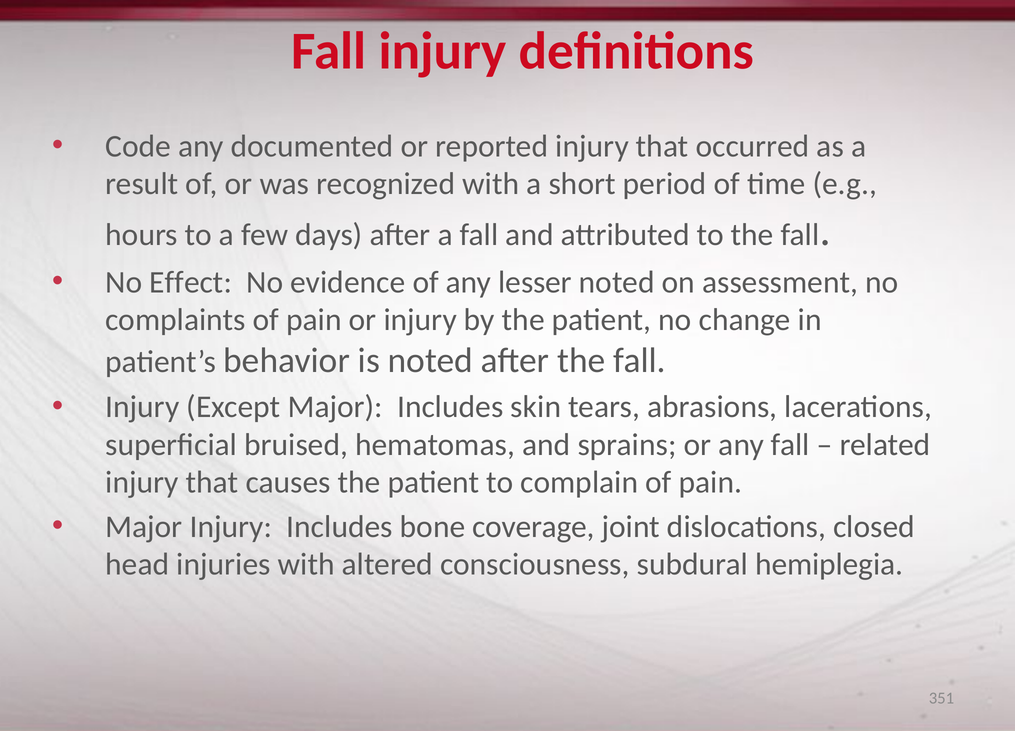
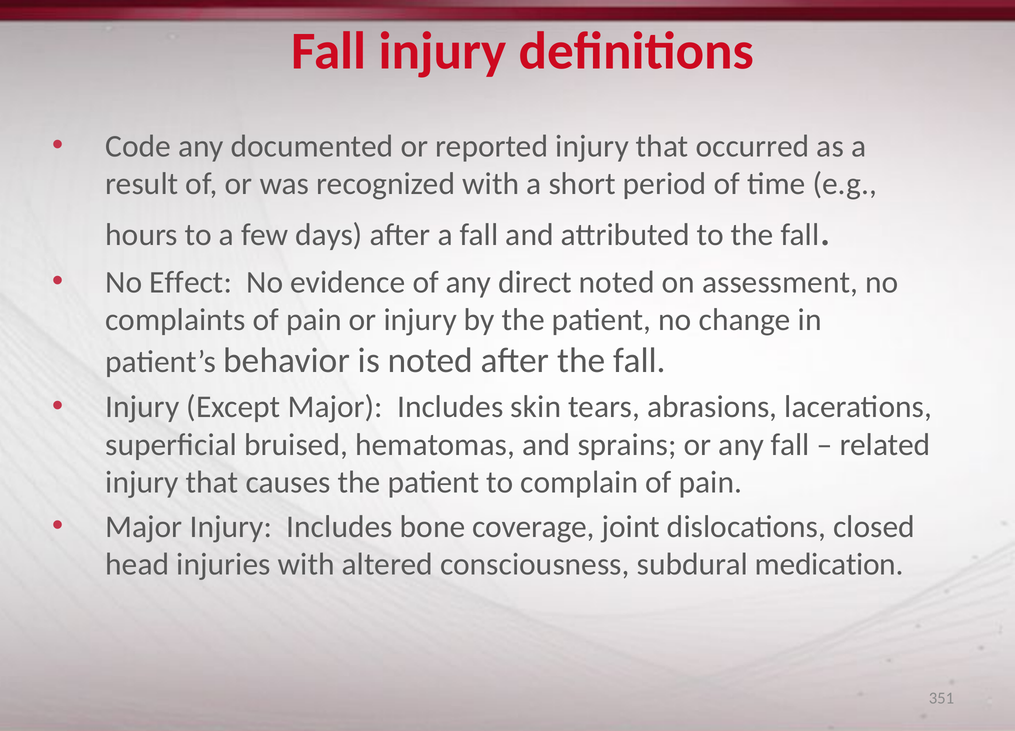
lesser: lesser -> direct
hemiplegia: hemiplegia -> medication
